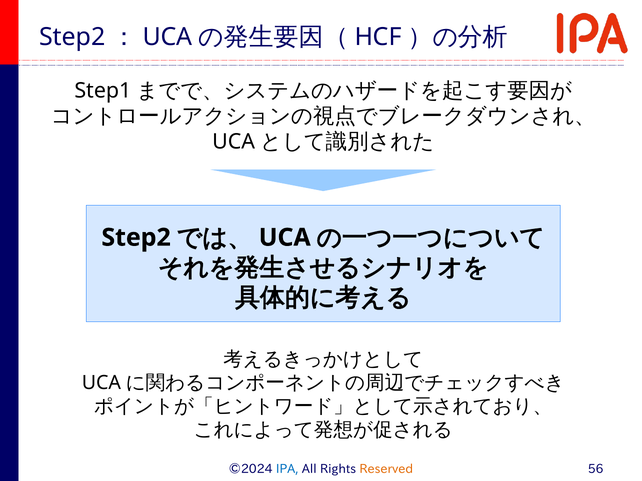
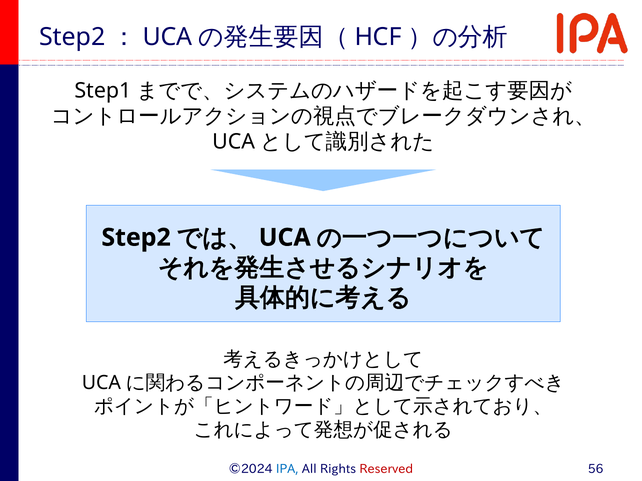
Reserved colour: orange -> red
